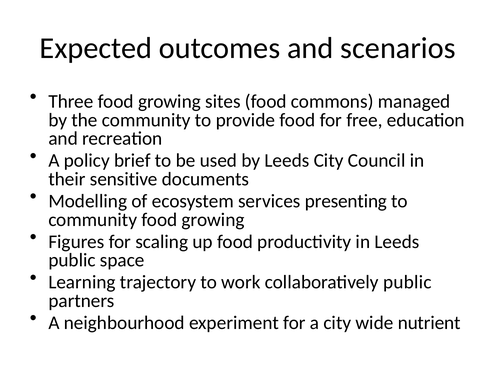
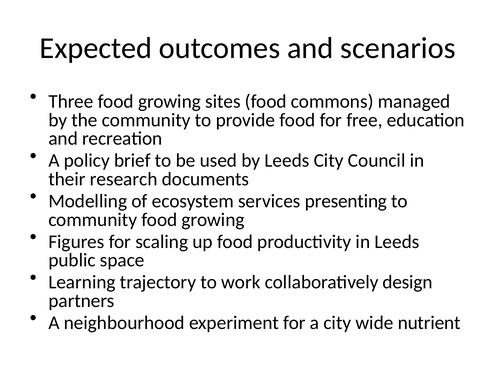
sensitive: sensitive -> research
collaboratively public: public -> design
